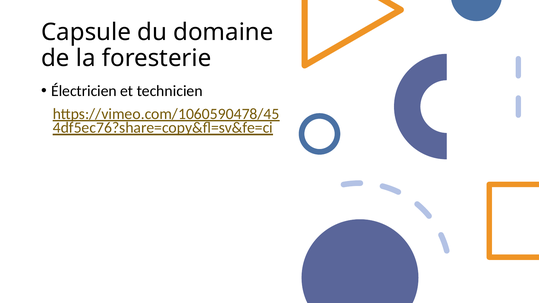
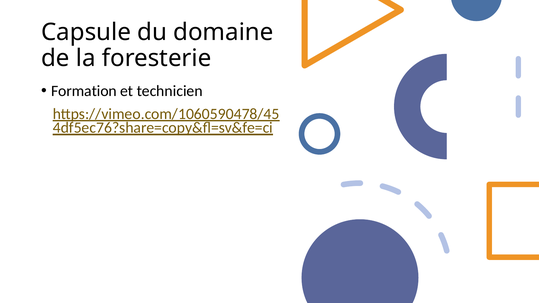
Électricien: Électricien -> Formation
